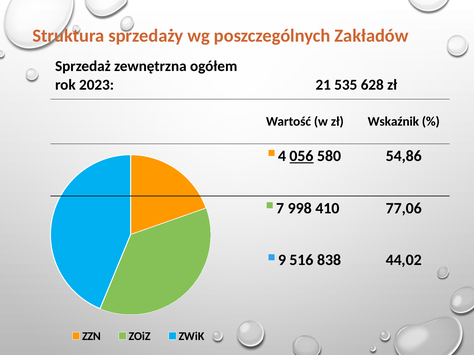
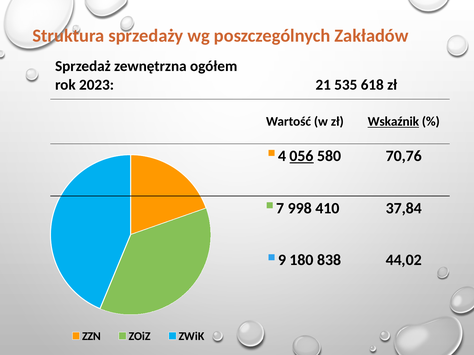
628: 628 -> 618
Wskaźnik underline: none -> present
54,86: 54,86 -> 70,76
77,06: 77,06 -> 37,84
516: 516 -> 180
